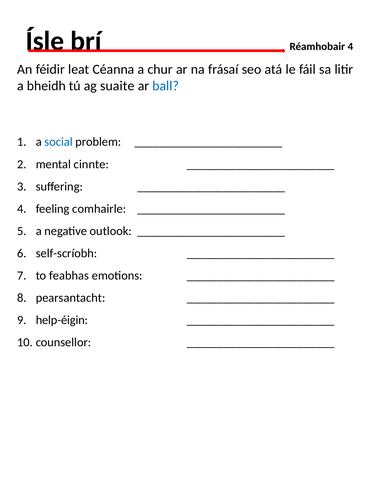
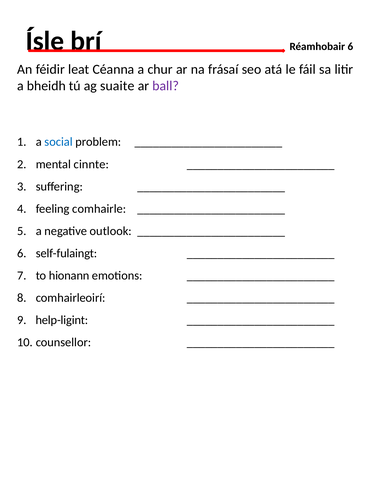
Réamhobair 4: 4 -> 6
ball colour: blue -> purple
self-scríobh: self-scríobh -> self-fulaingt
feabhas: feabhas -> hionann
pearsantacht: pearsantacht -> comhairleoirí
help-éigin: help-éigin -> help-ligint
